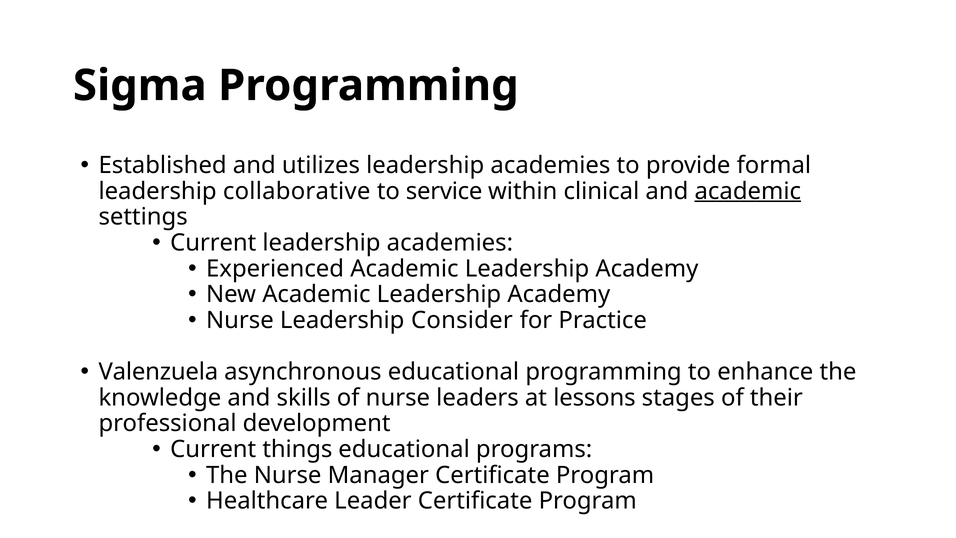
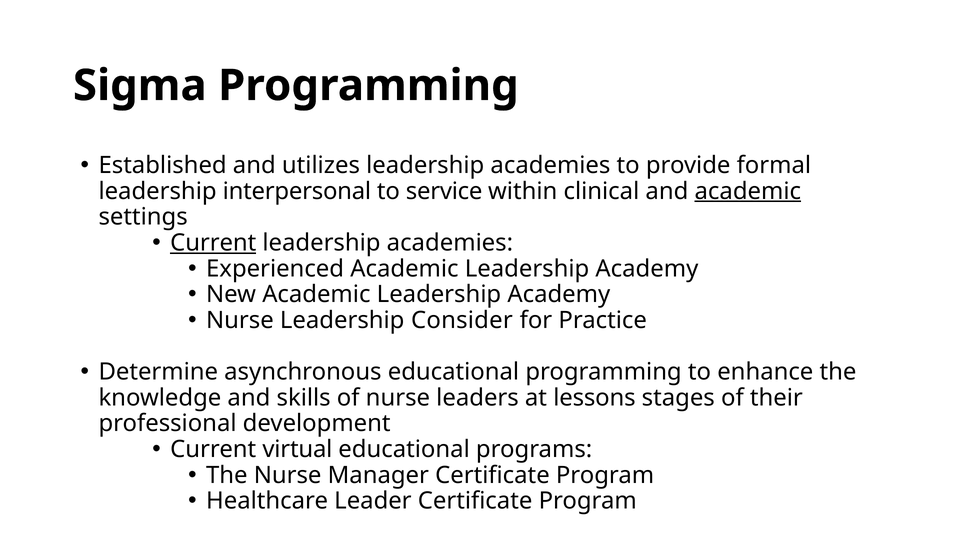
collaborative: collaborative -> interpersonal
Current at (213, 243) underline: none -> present
Valenzuela: Valenzuela -> Determine
things: things -> virtual
